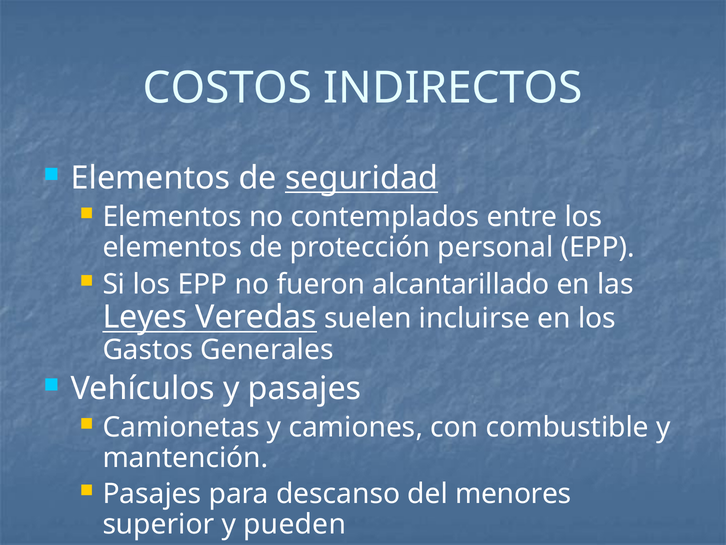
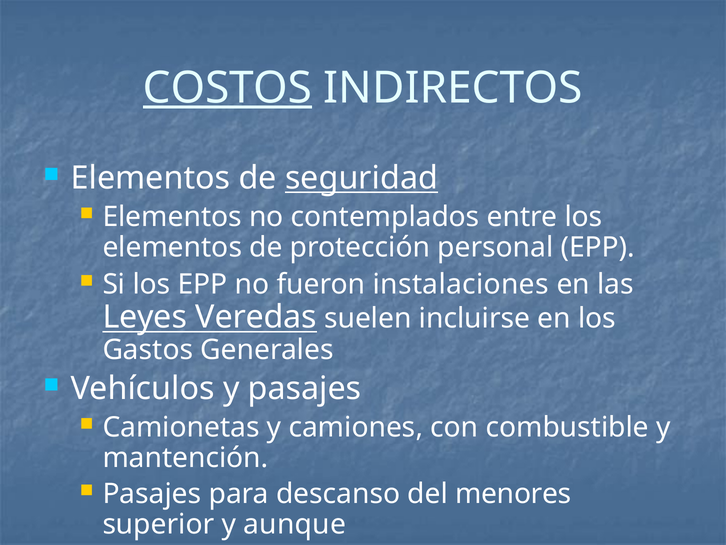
COSTOS underline: none -> present
alcantarillado: alcantarillado -> instalaciones
pueden: pueden -> aunque
